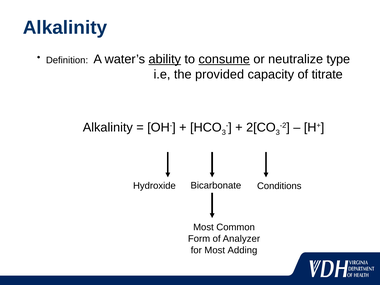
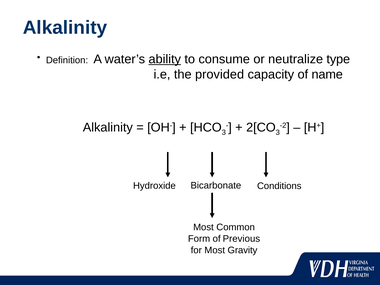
consume underline: present -> none
titrate: titrate -> name
Analyzer: Analyzer -> Previous
Adding: Adding -> Gravity
